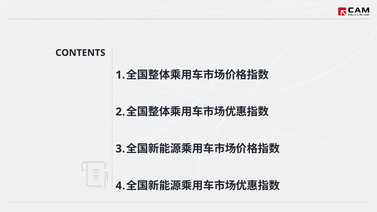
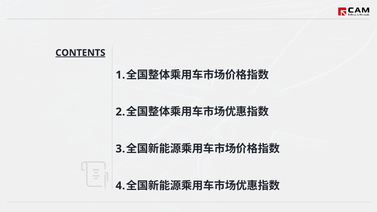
CONTENTS underline: none -> present
